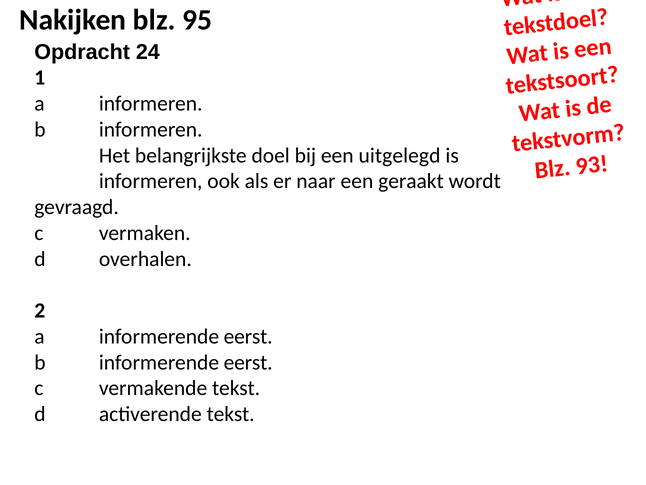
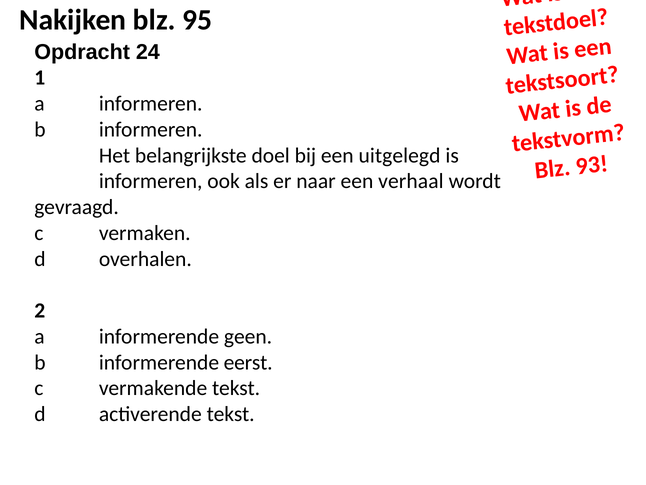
geraakt: geraakt -> verhaal
a informerende eerst: eerst -> geen
